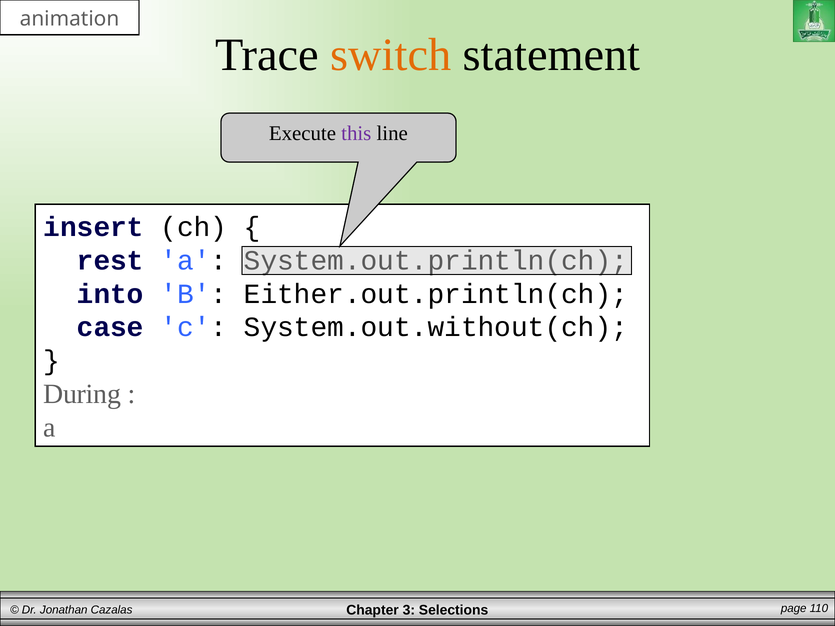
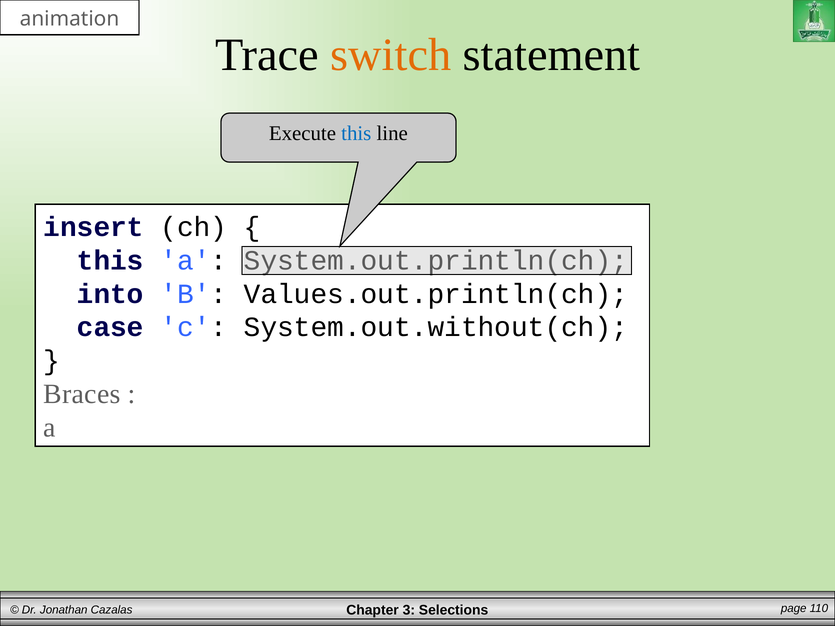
this at (356, 134) colour: purple -> blue
rest at (110, 261): rest -> this
Either.out.println(ch: Either.out.println(ch -> Values.out.println(ch
During: During -> Braces
